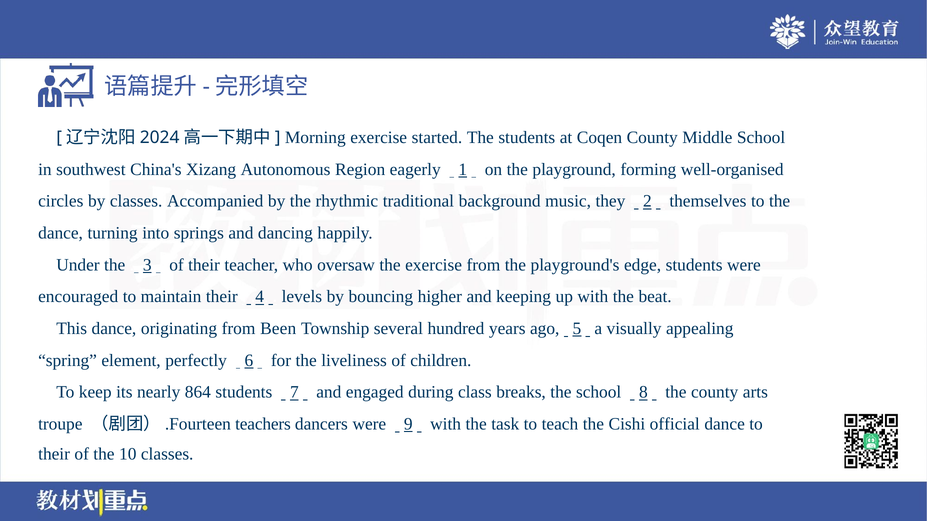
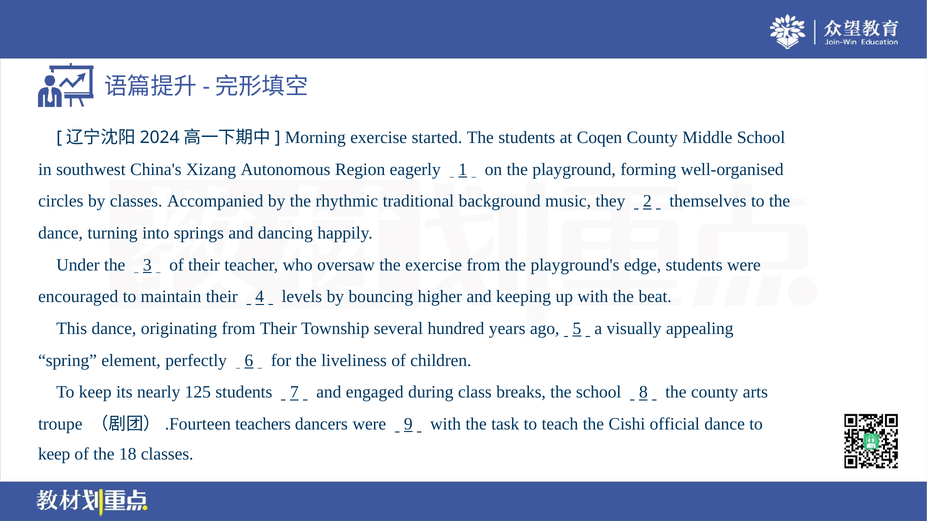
from Been: Been -> Their
864: 864 -> 125
their at (54, 454): their -> keep
10: 10 -> 18
